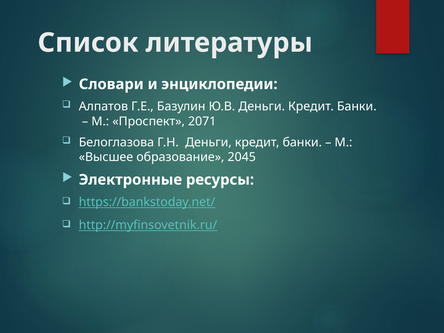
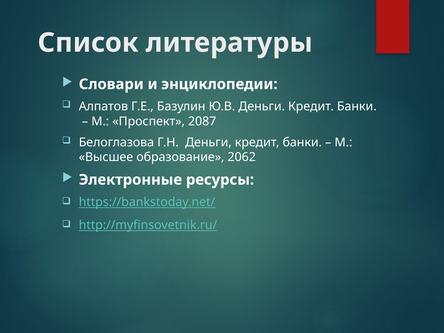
2071: 2071 -> 2087
2045: 2045 -> 2062
